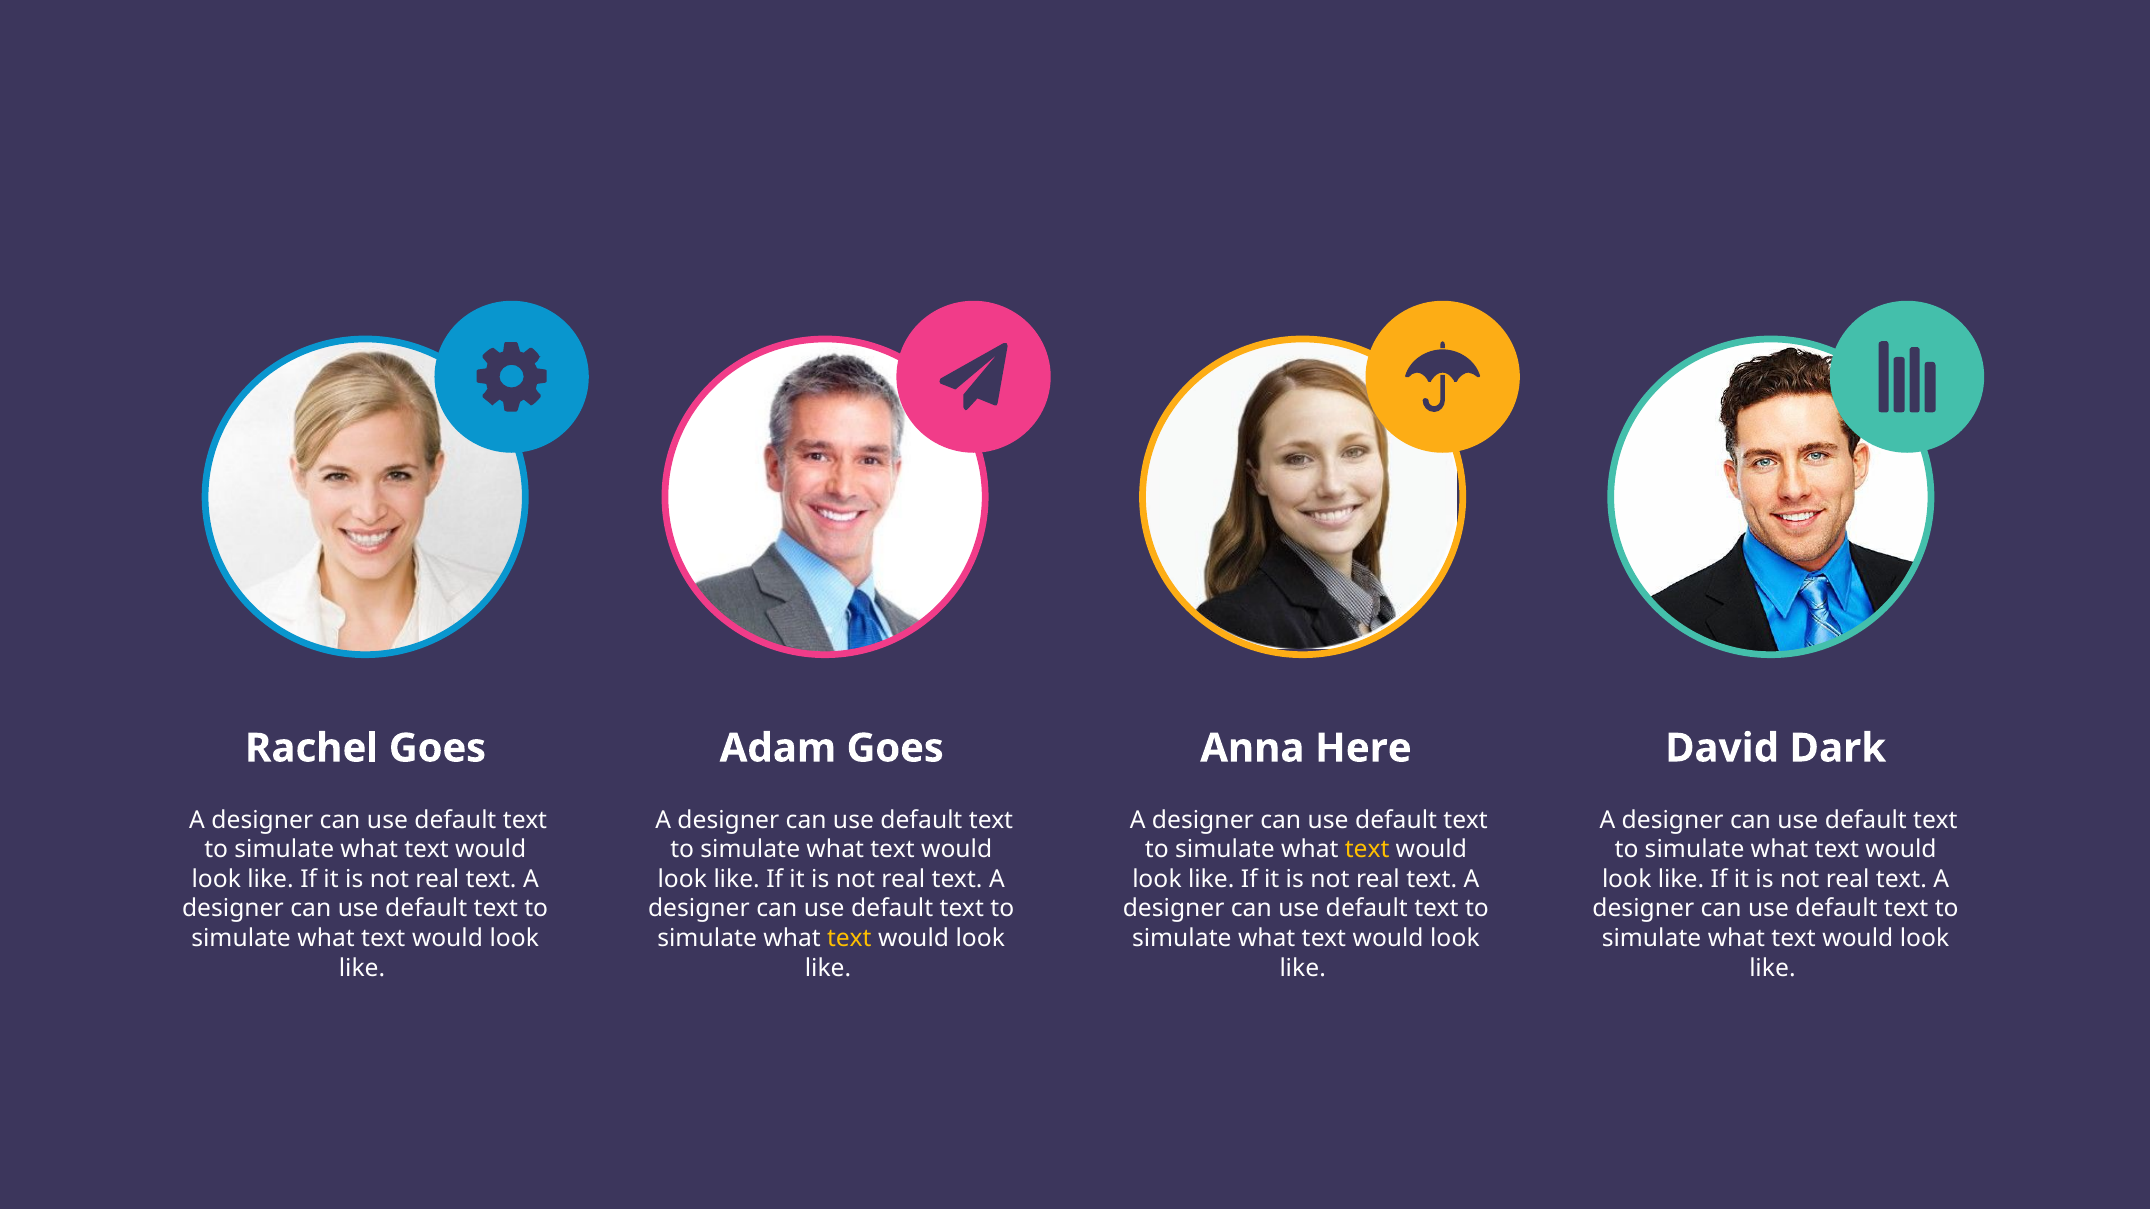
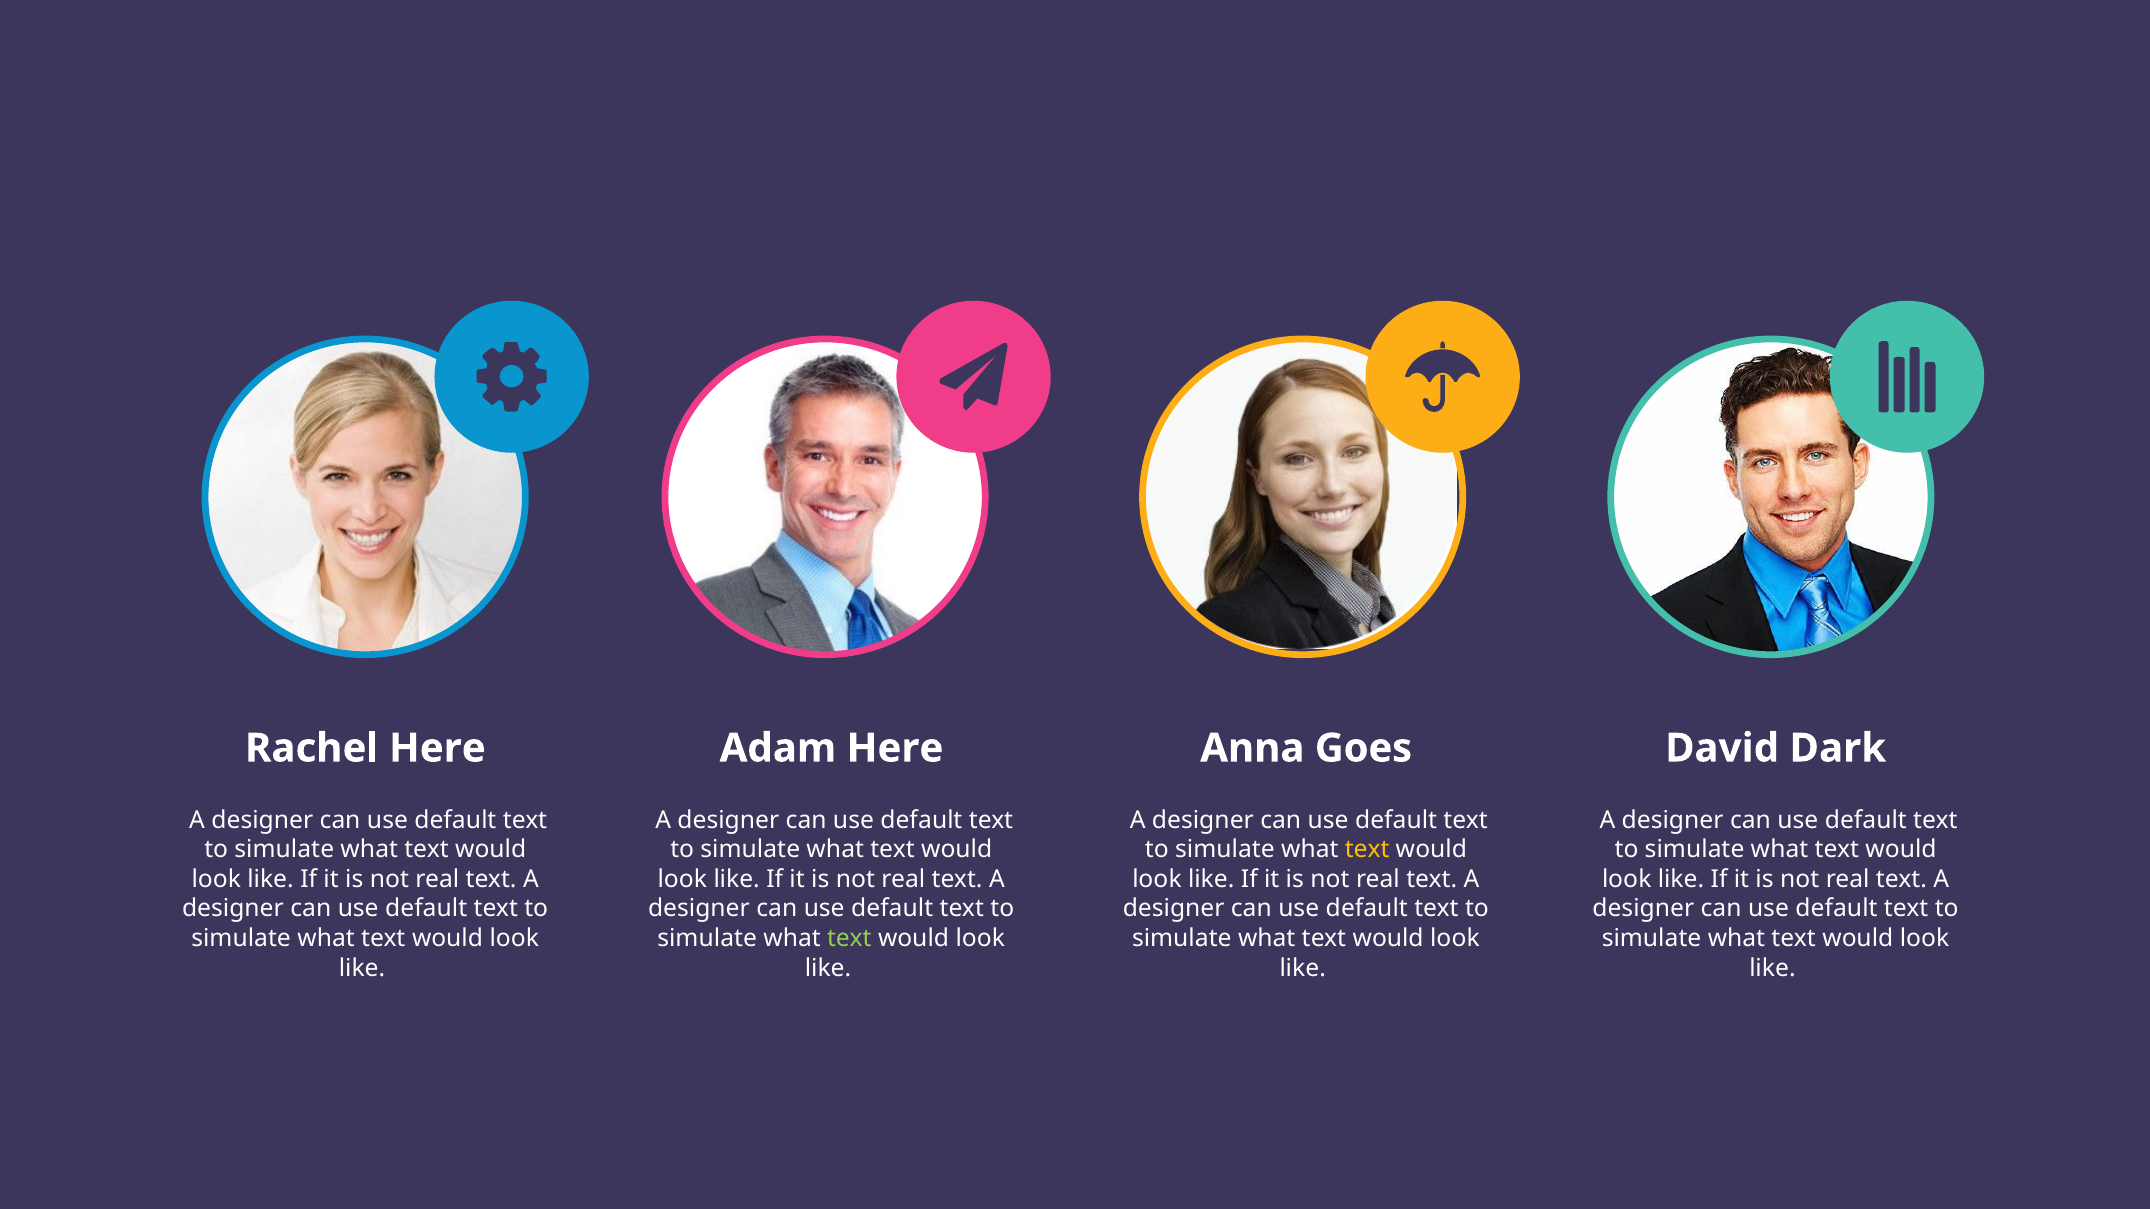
Rachel Goes: Goes -> Here
Adam Goes: Goes -> Here
Here: Here -> Goes
text at (849, 939) colour: yellow -> light green
